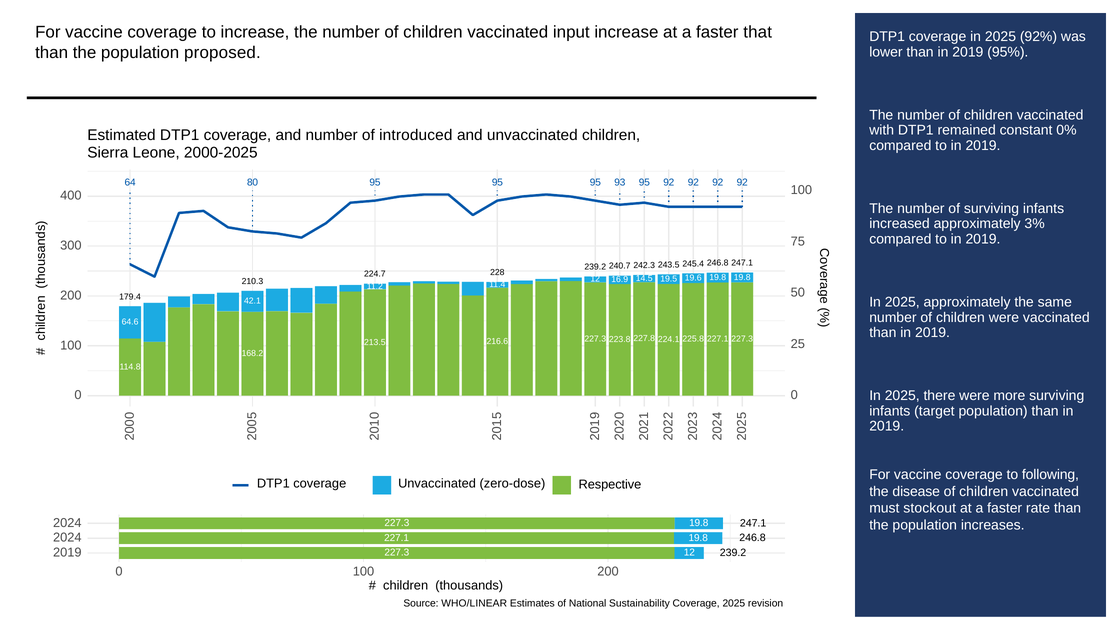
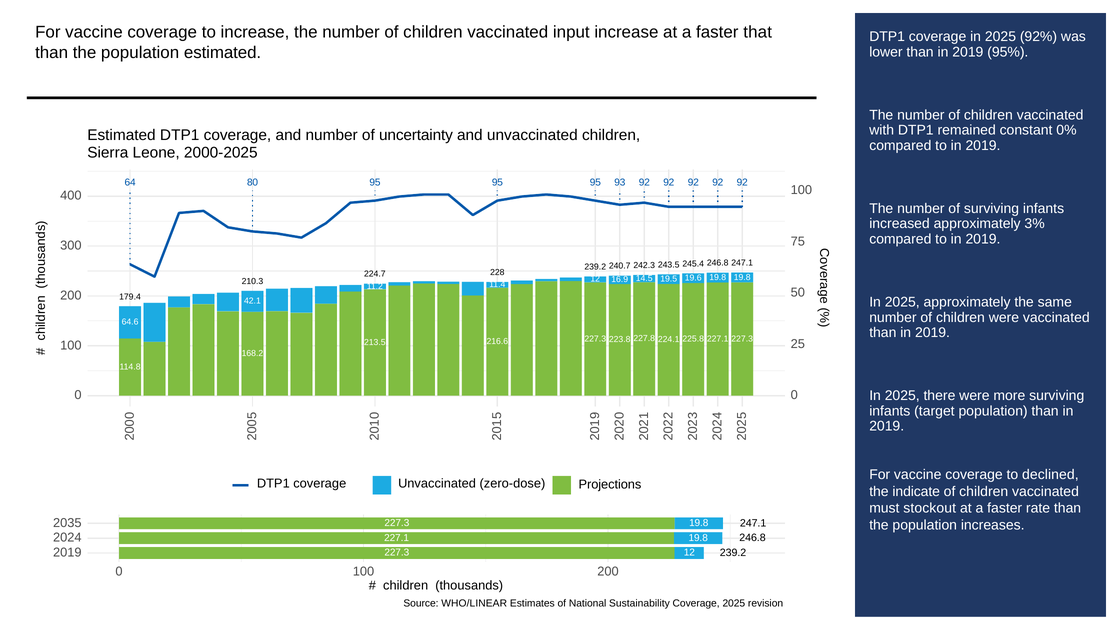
population proposed: proposed -> estimated
introduced: introduced -> uncertainty
93 95: 95 -> 92
following: following -> declined
Respective: Respective -> Projections
disease: disease -> indicate
2024 at (67, 523): 2024 -> 2035
